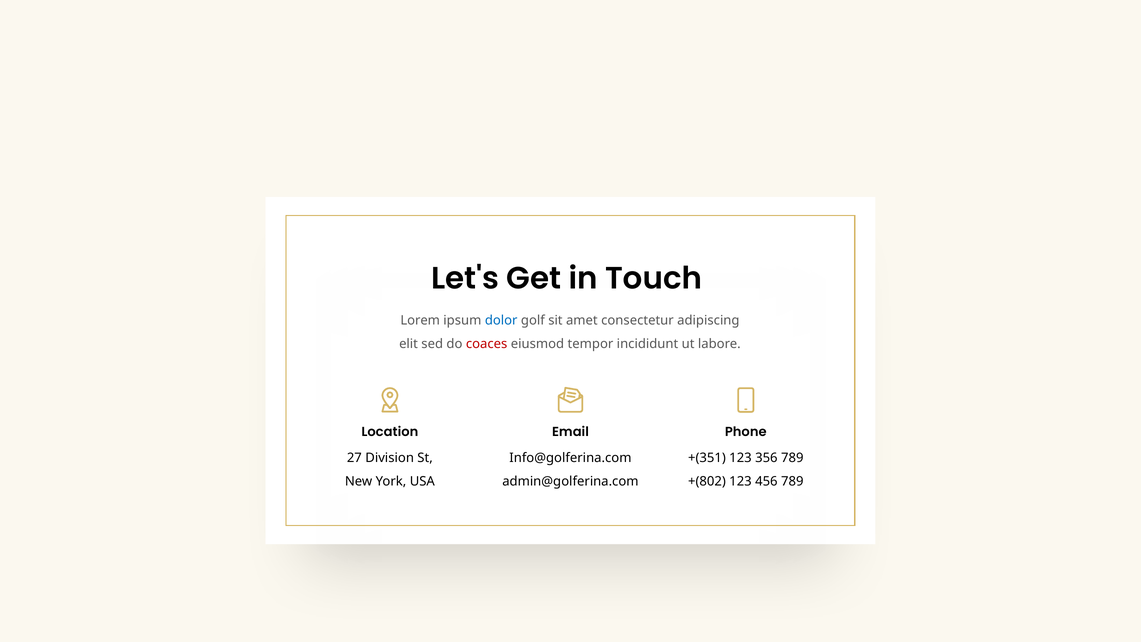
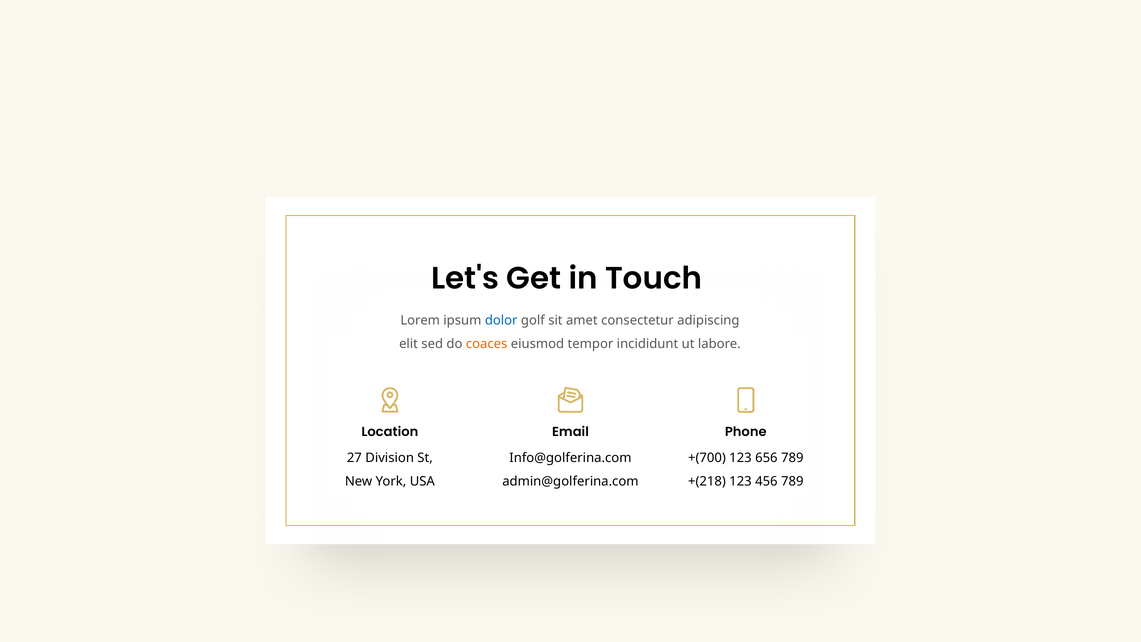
coaces colour: red -> orange
+(351: +(351 -> +(700
356: 356 -> 656
+(802: +(802 -> +(218
